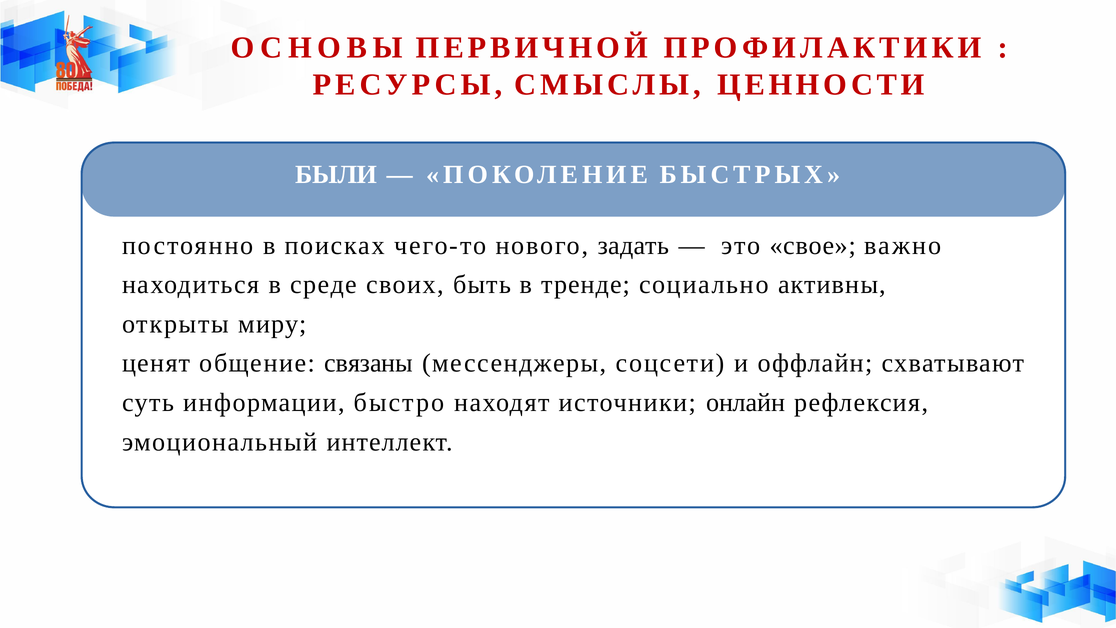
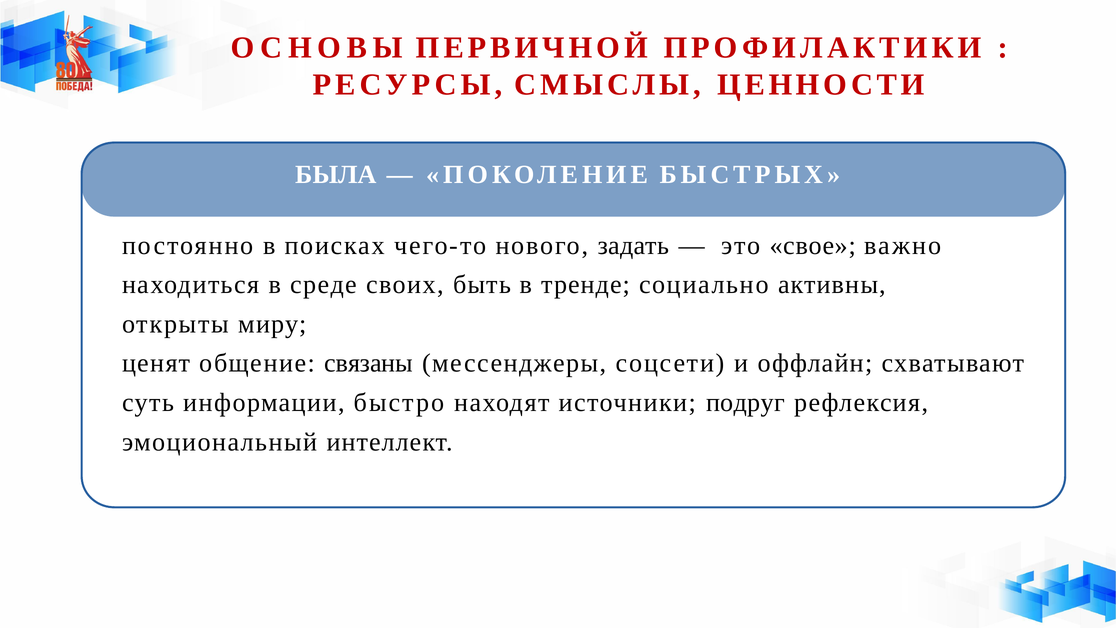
БЫЛИ: БЫЛИ -> БЫЛА
онлайн: онлайн -> подруг
